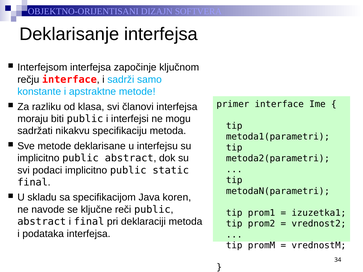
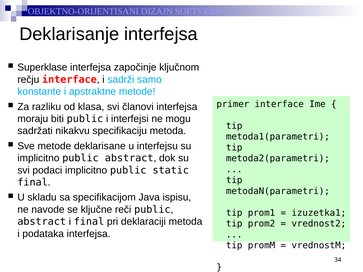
Interfejsom: Interfejsom -> Superklase
koren: koren -> ispisu
